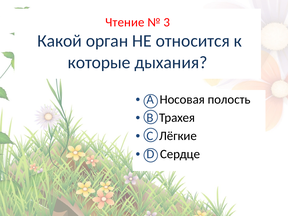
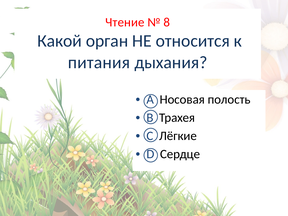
3: 3 -> 8
которые: которые -> питания
